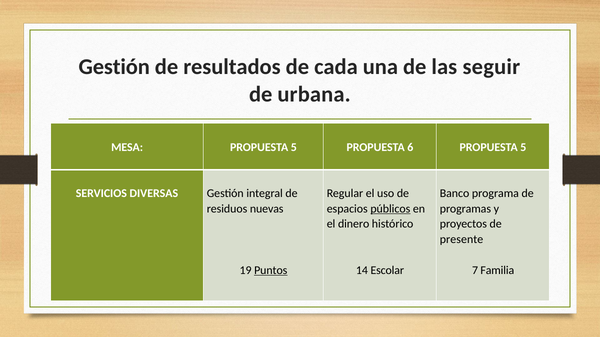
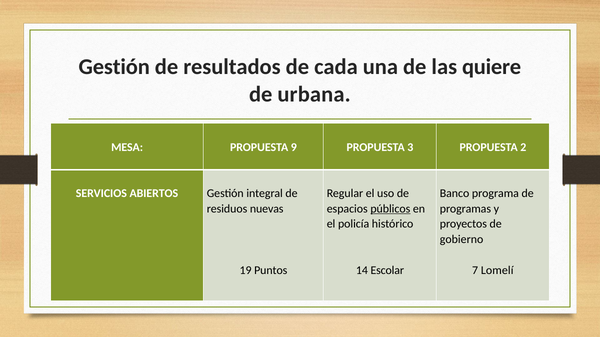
seguir: seguir -> quiere
MESA PROPUESTA 5: 5 -> 9
6: 6 -> 3
5 at (523, 147): 5 -> 2
DIVERSAS: DIVERSAS -> ABIERTOS
dinero: dinero -> policía
presente: presente -> gobierno
Puntos underline: present -> none
Familia: Familia -> Lomelí
